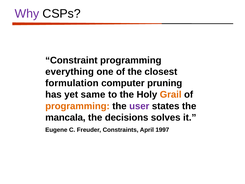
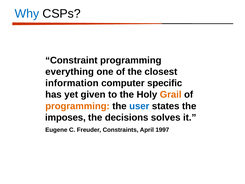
Why colour: purple -> blue
formulation: formulation -> information
pruning: pruning -> specific
same: same -> given
user colour: purple -> blue
mancala: mancala -> imposes
